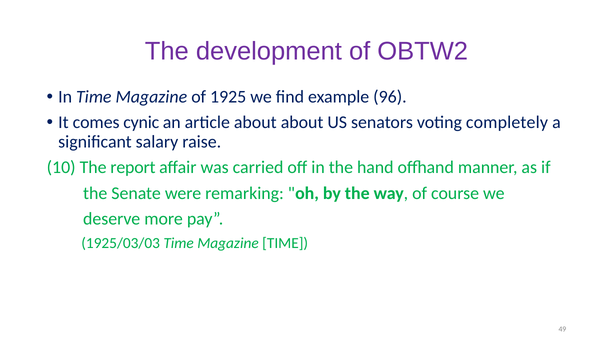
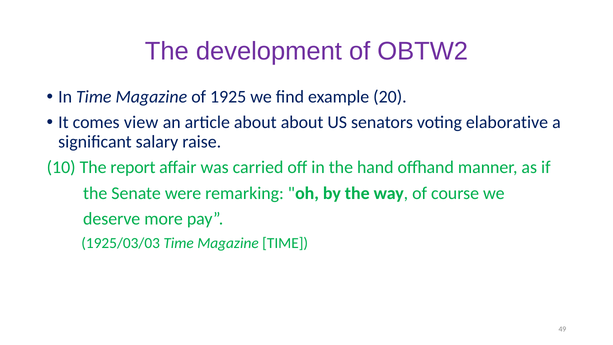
96: 96 -> 20
cynic: cynic -> view
completely: completely -> elaborative
